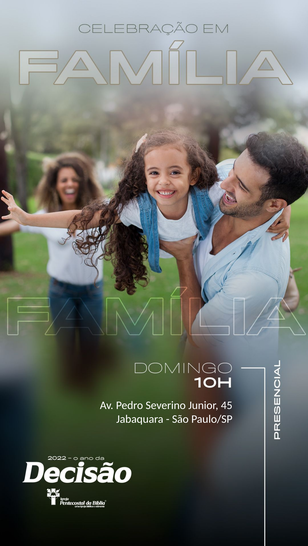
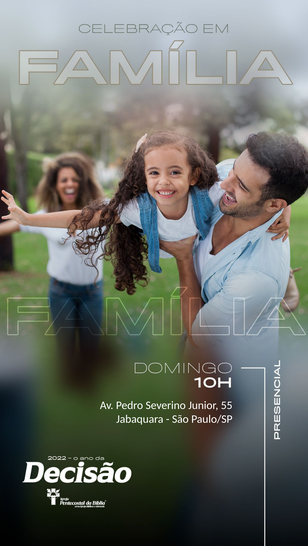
45: 45 -> 55
